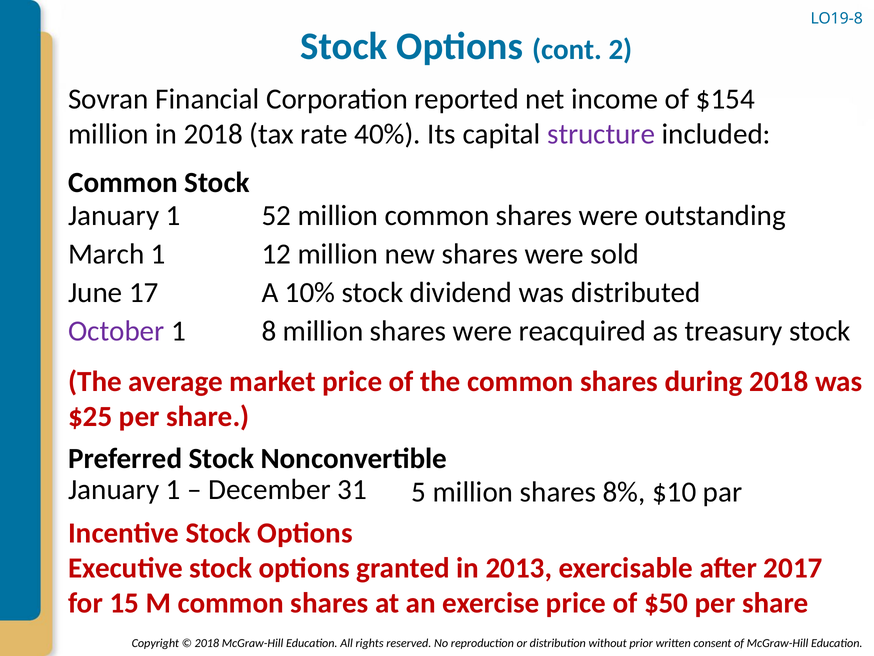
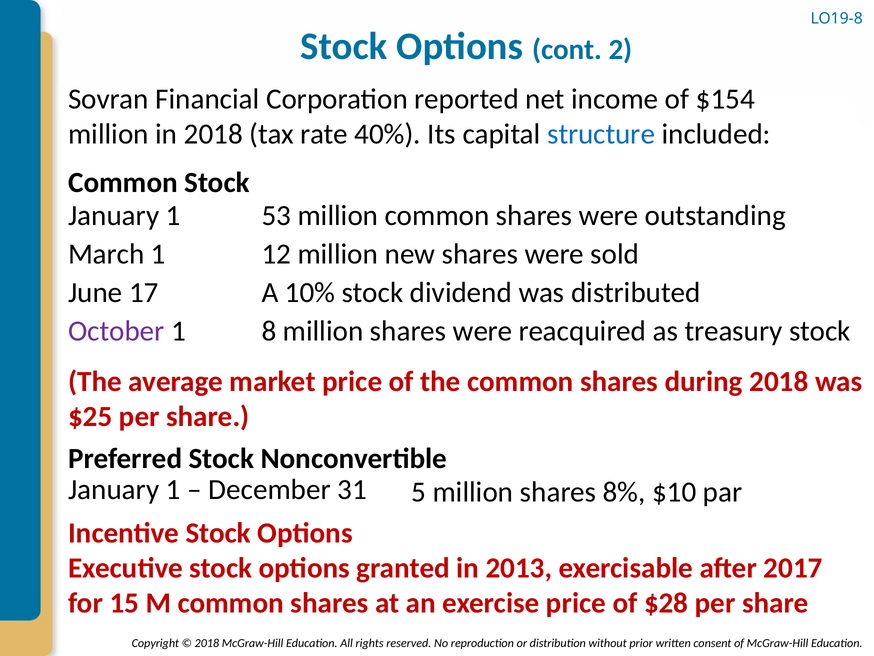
structure colour: purple -> blue
52: 52 -> 53
$50: $50 -> $28
